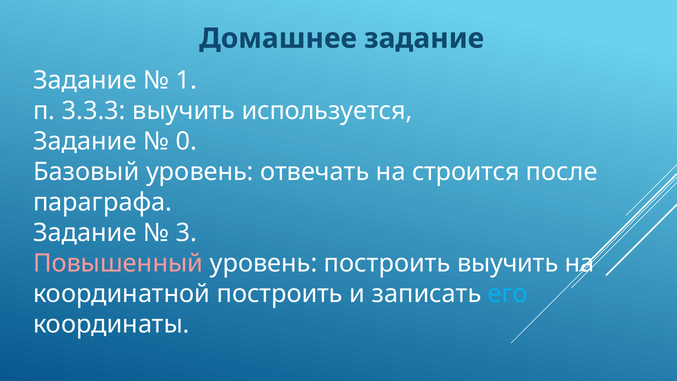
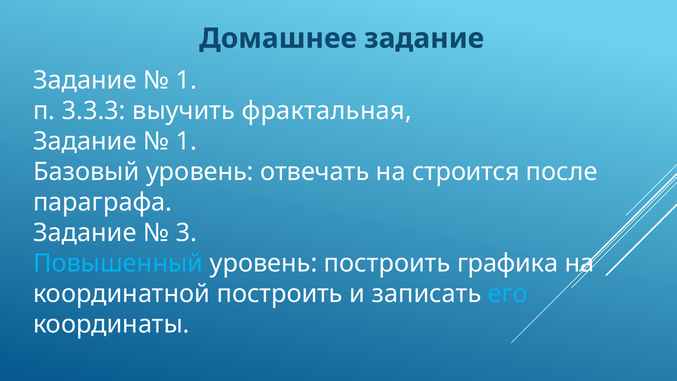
используется: используется -> фрактальная
0 at (186, 141): 0 -> 1
Повышенный colour: pink -> light blue
построить выучить: выучить -> графика
